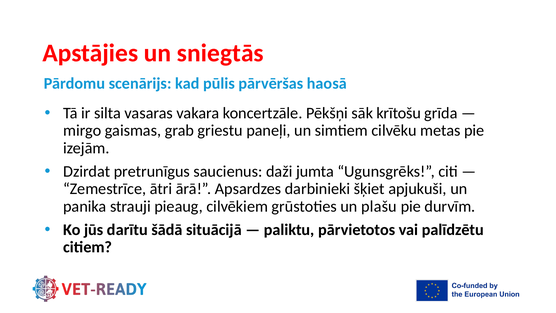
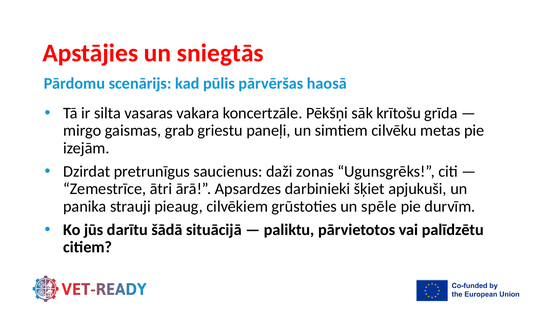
jumta: jumta -> zonas
plašu: plašu -> spēle
